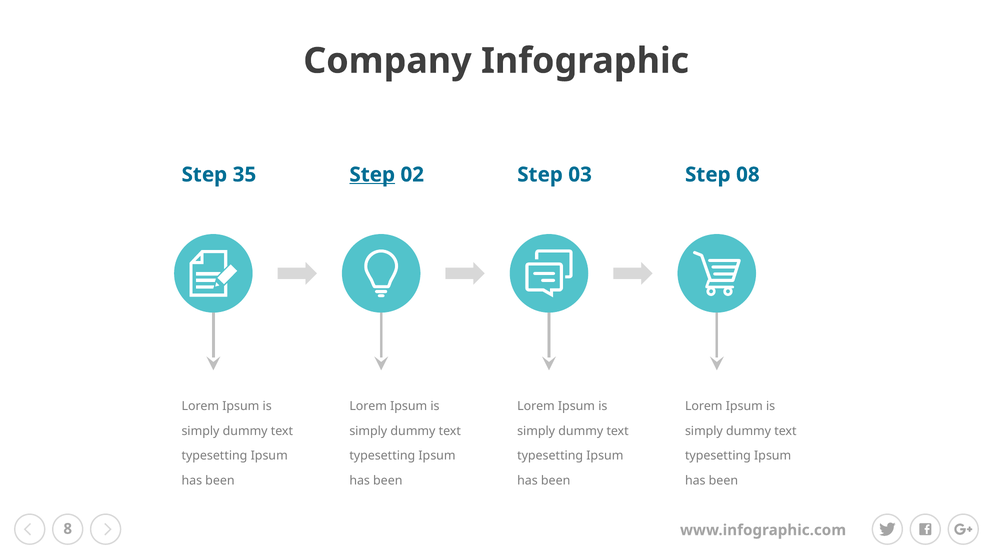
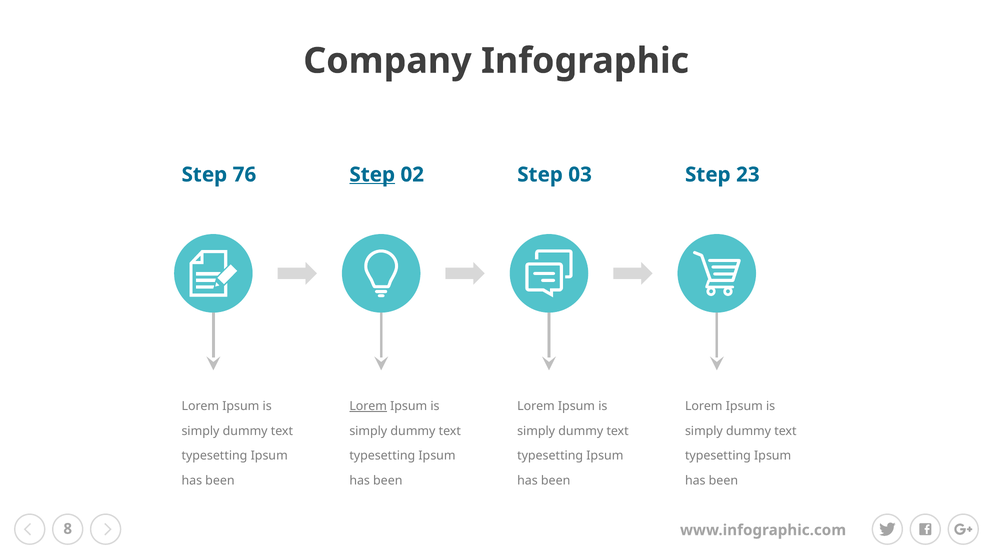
35: 35 -> 76
08: 08 -> 23
Lorem at (368, 406) underline: none -> present
